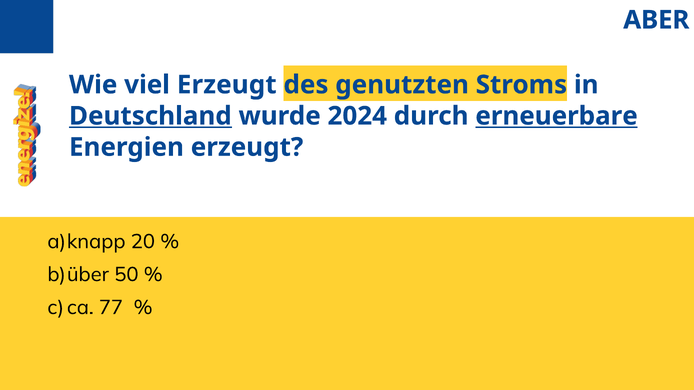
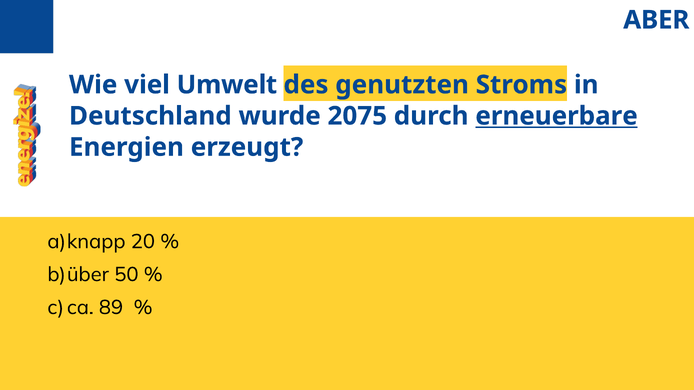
viel Erzeugt: Erzeugt -> Umwelt
Deutschland underline: present -> none
2024: 2024 -> 2075
77: 77 -> 89
